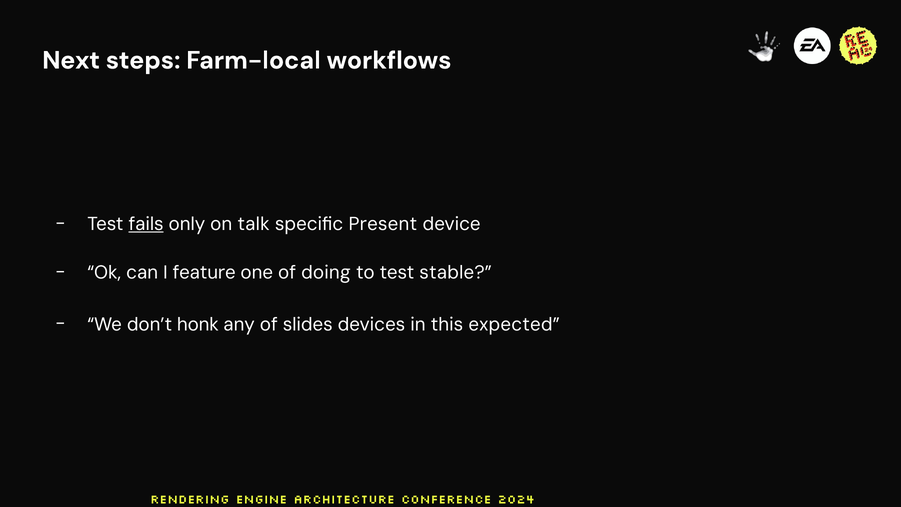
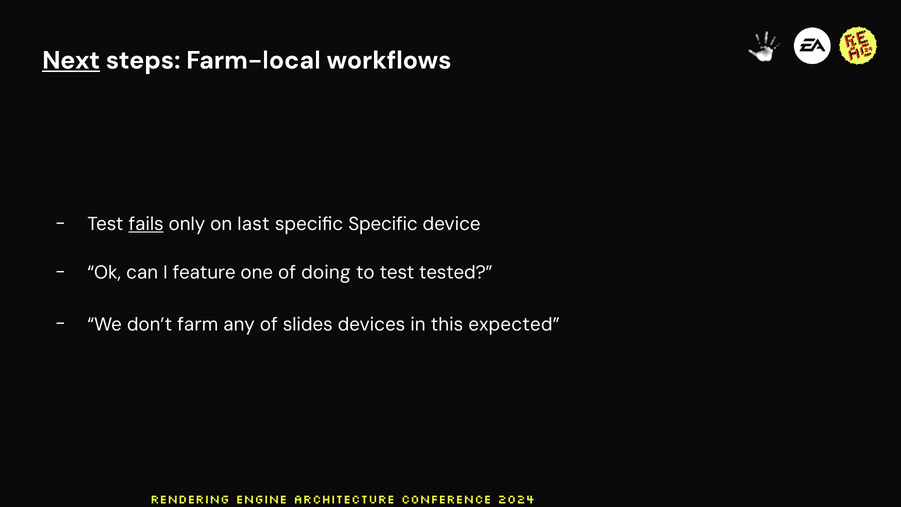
Next underline: none -> present
talk: talk -> last
specific Present: Present -> Specific
stable: stable -> tested
honk: honk -> farm
